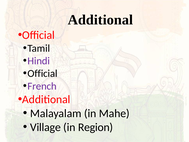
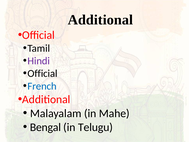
French colour: purple -> blue
Village: Village -> Bengal
Region: Region -> Telugu
